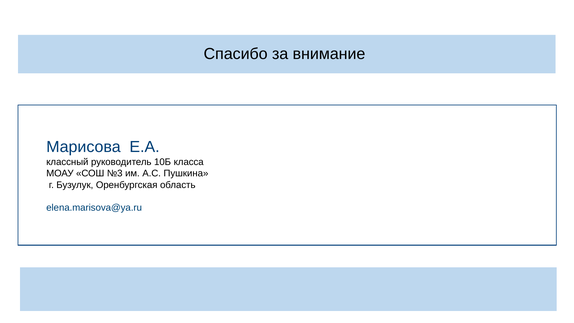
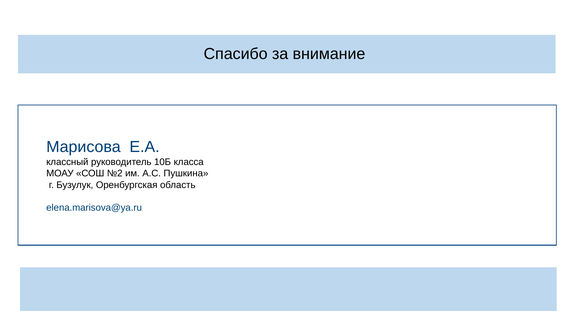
№3: №3 -> №2
